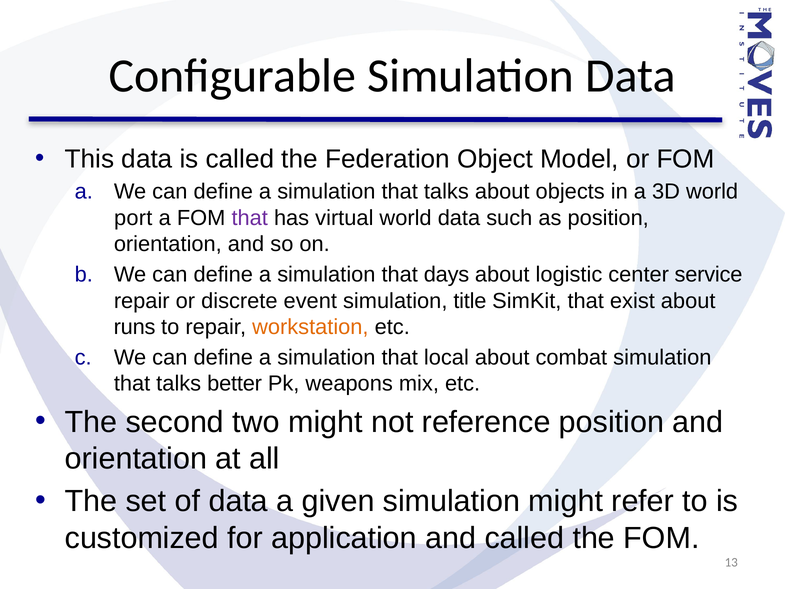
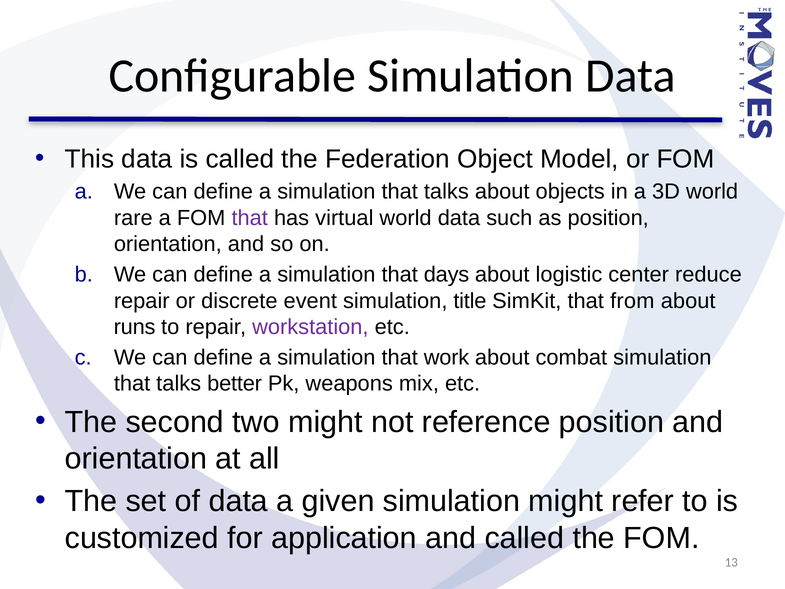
port: port -> rare
service: service -> reduce
exist: exist -> from
workstation colour: orange -> purple
local: local -> work
